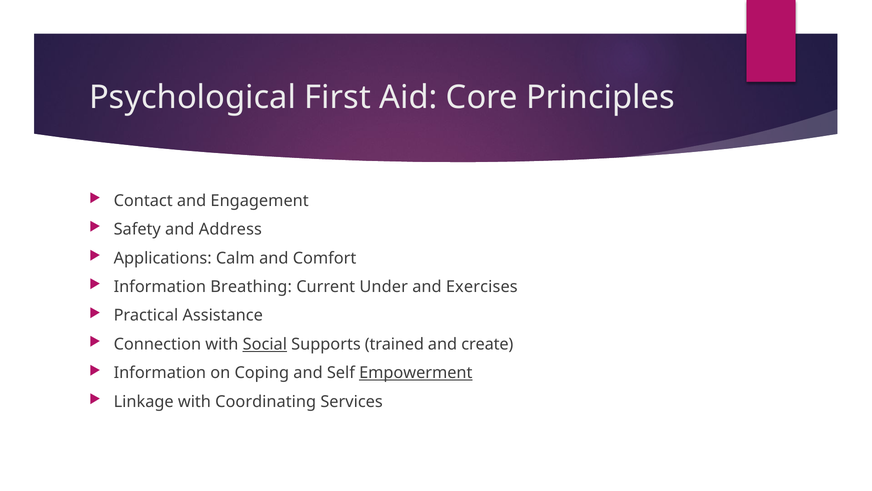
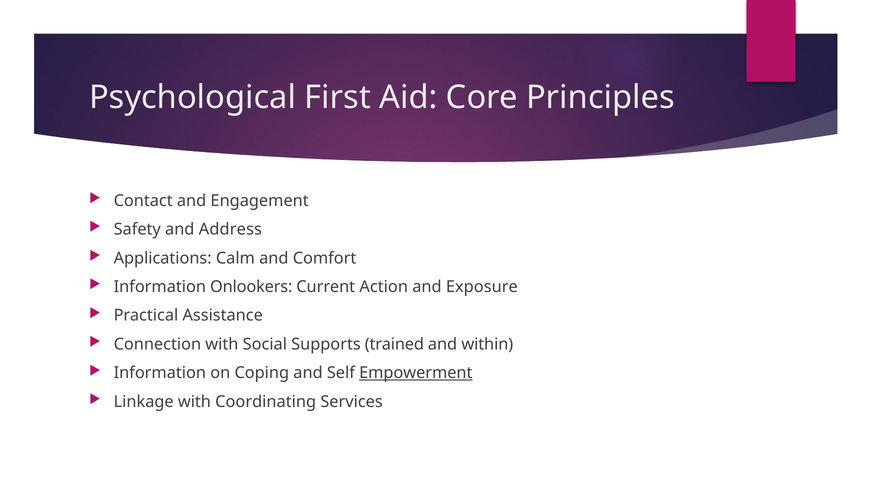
Breathing: Breathing -> Onlookers
Under: Under -> Action
Exercises: Exercises -> Exposure
Social underline: present -> none
create: create -> within
